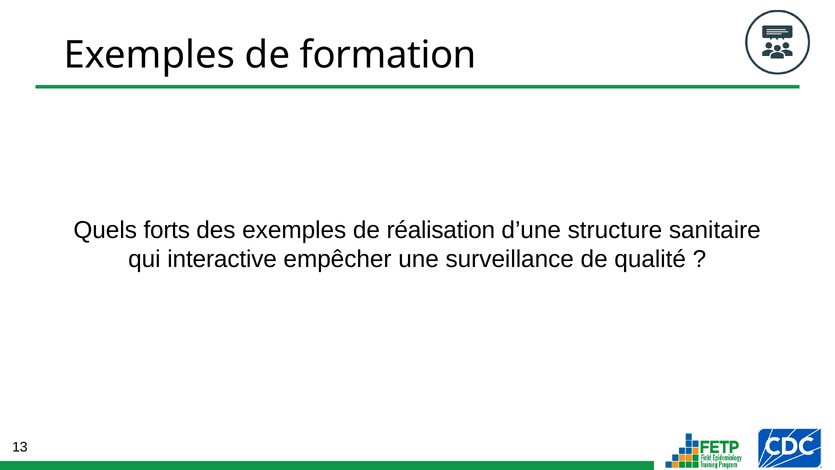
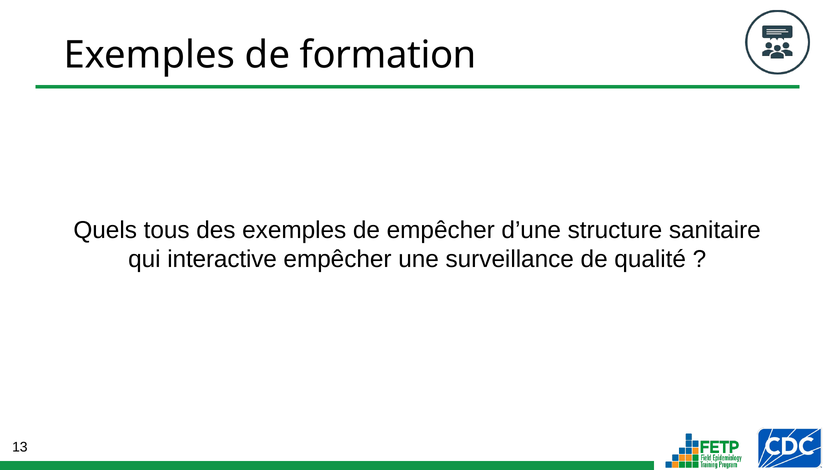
forts: forts -> tous
de réalisation: réalisation -> empêcher
